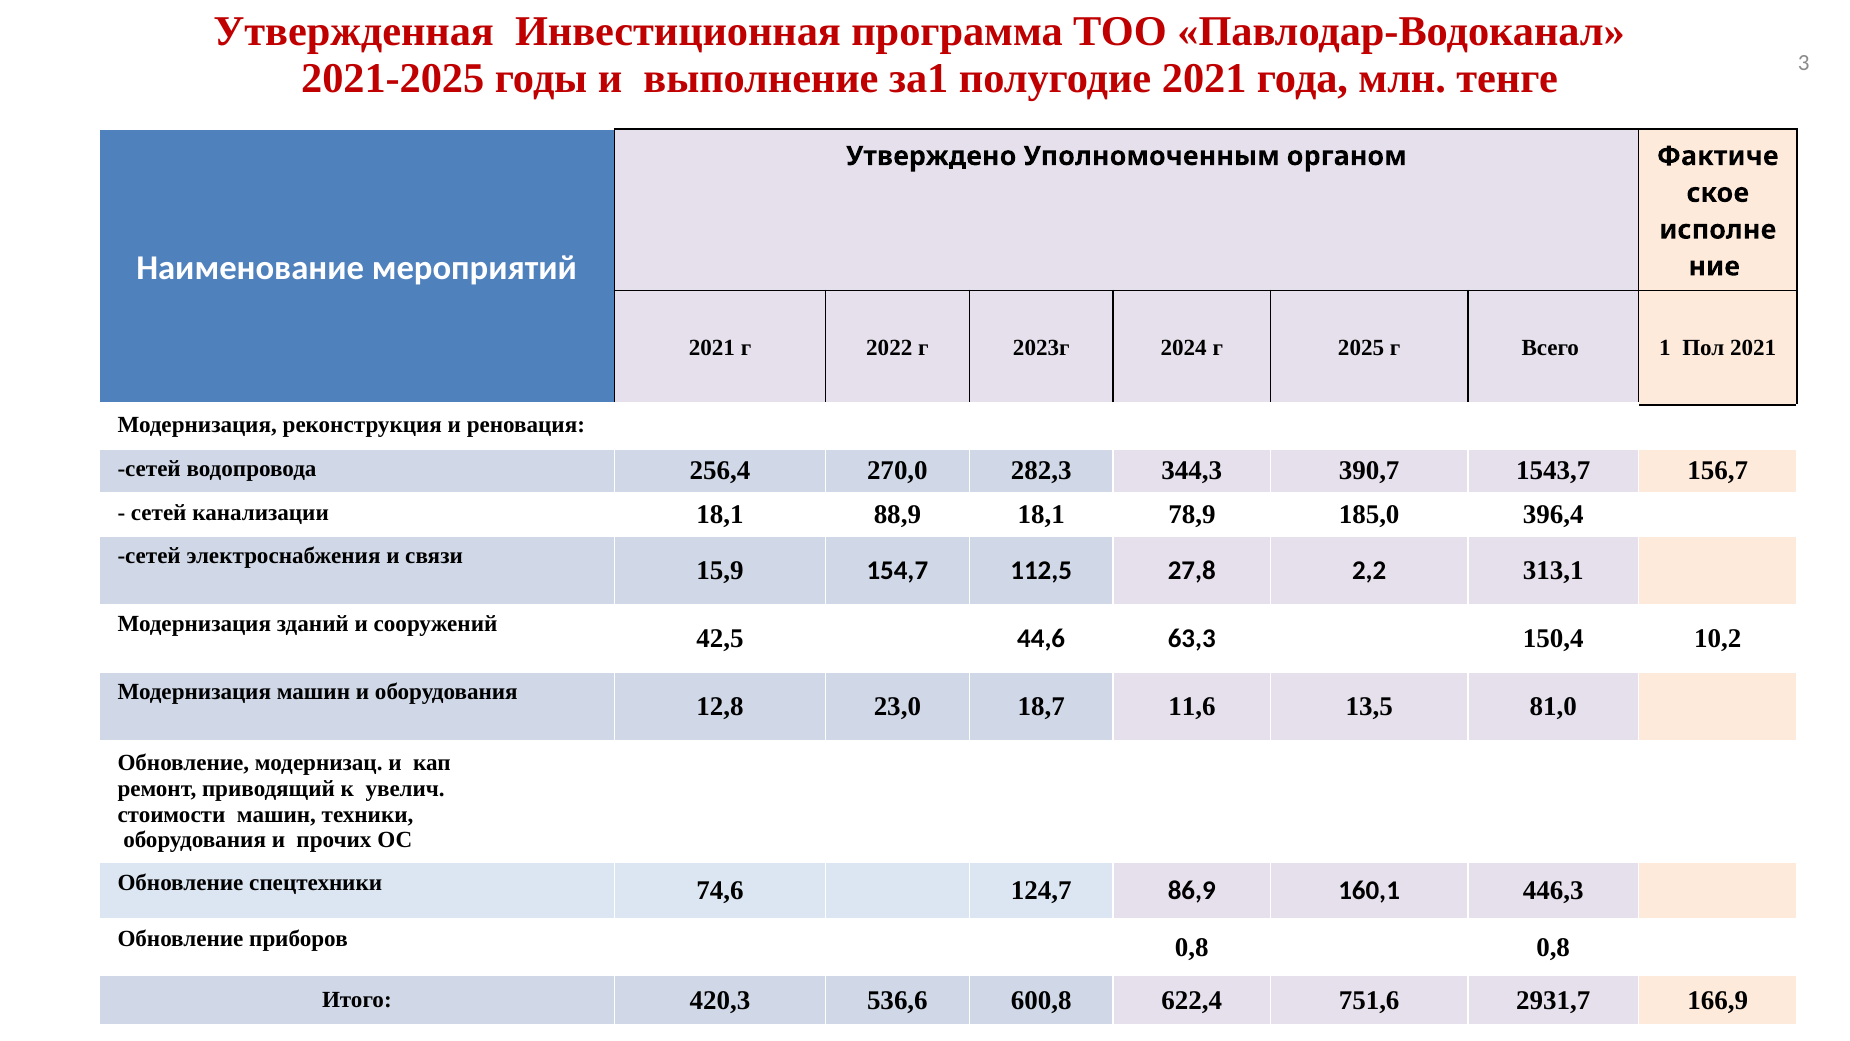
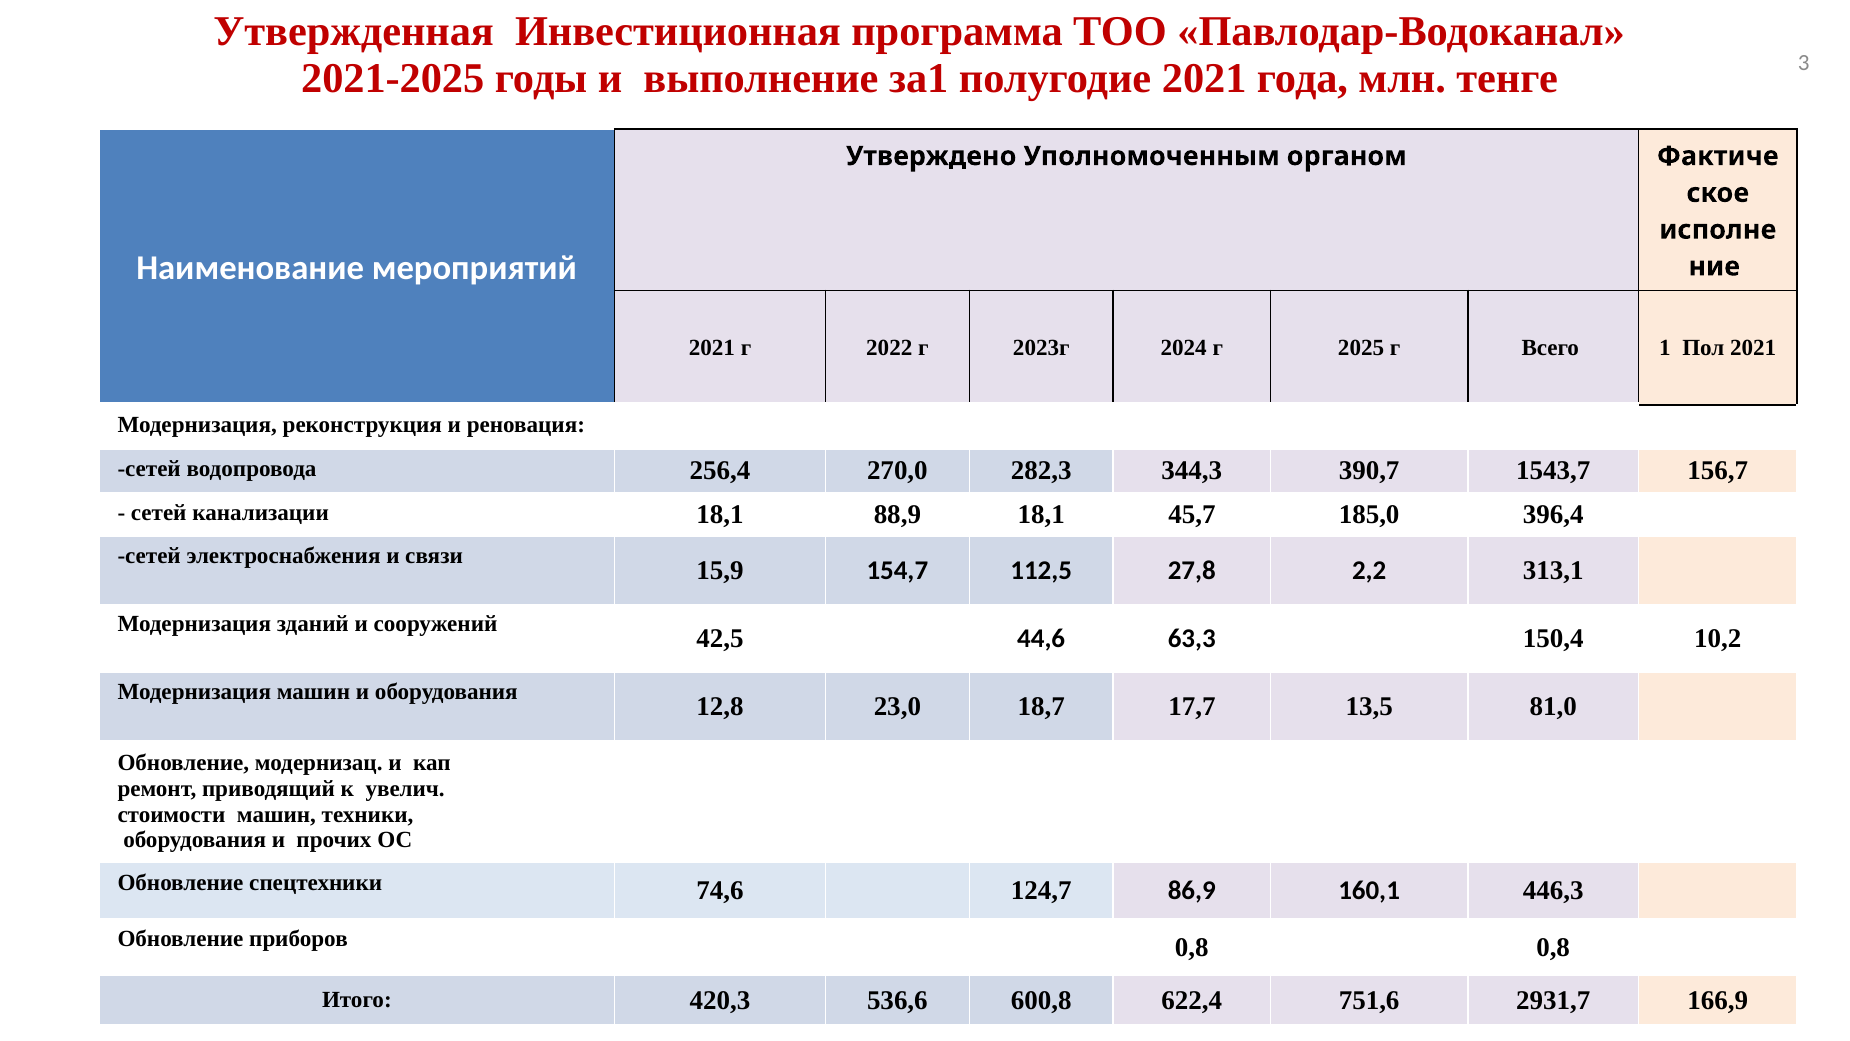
78,9: 78,9 -> 45,7
11,6: 11,6 -> 17,7
